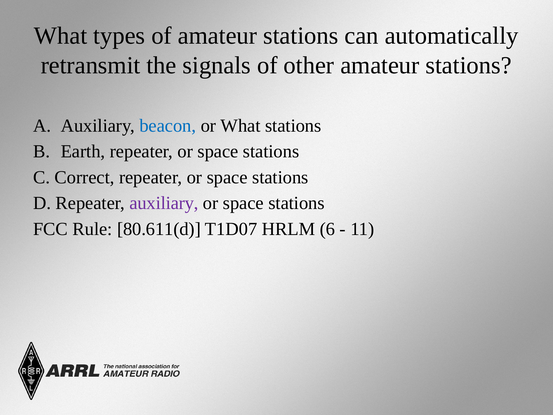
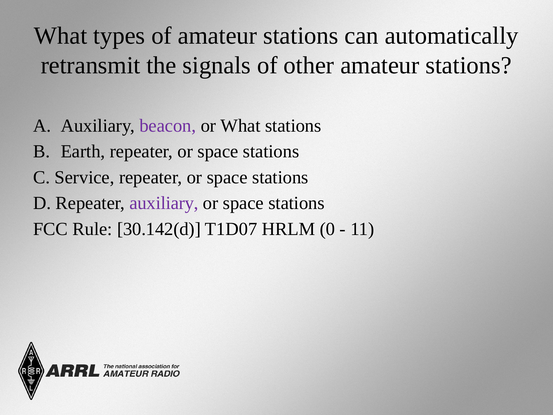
beacon colour: blue -> purple
Correct: Correct -> Service
80.611(d: 80.611(d -> 30.142(d
6: 6 -> 0
